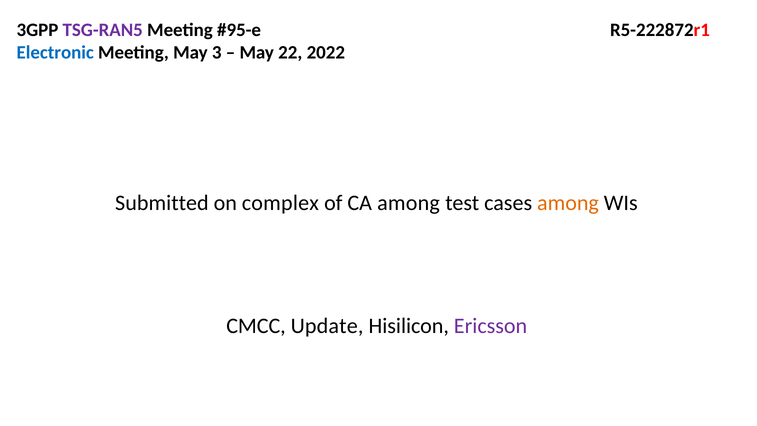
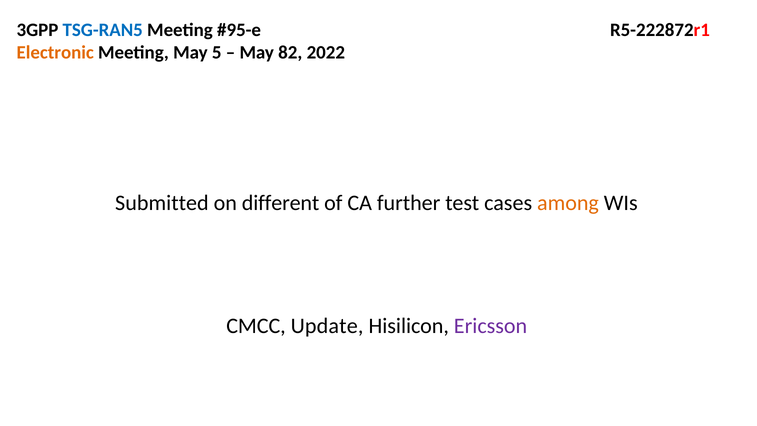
TSG-RAN5 colour: purple -> blue
Electronic colour: blue -> orange
3: 3 -> 5
22: 22 -> 82
complex: complex -> different
CA among: among -> further
